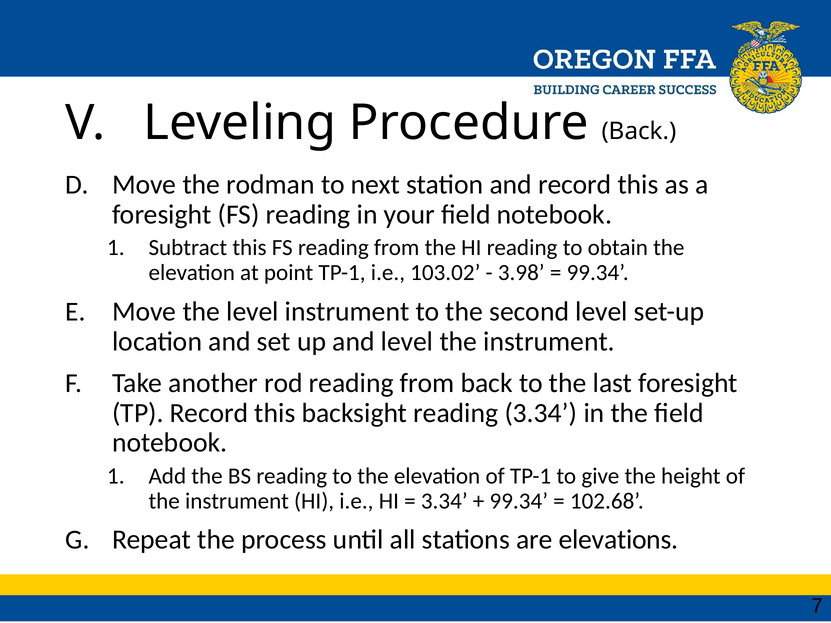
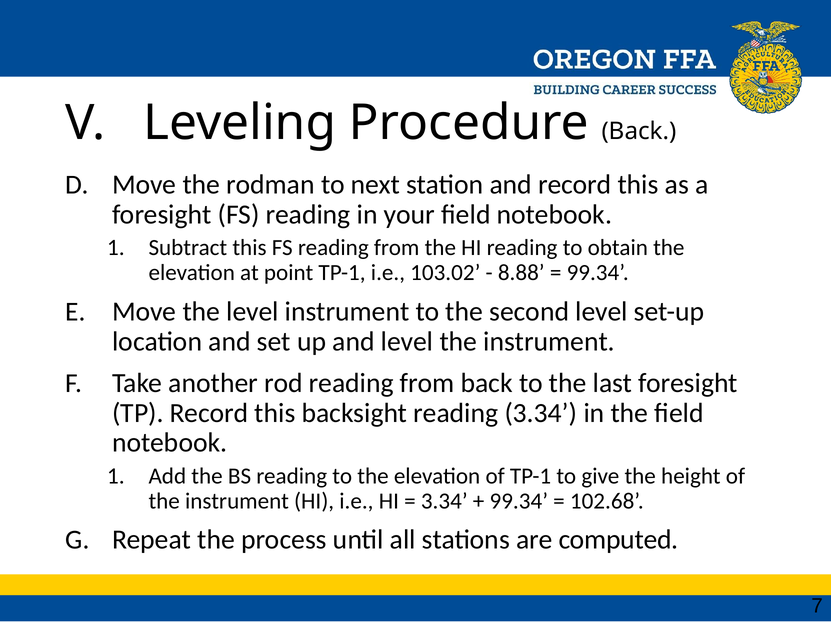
3.98: 3.98 -> 8.88
elevations: elevations -> computed
